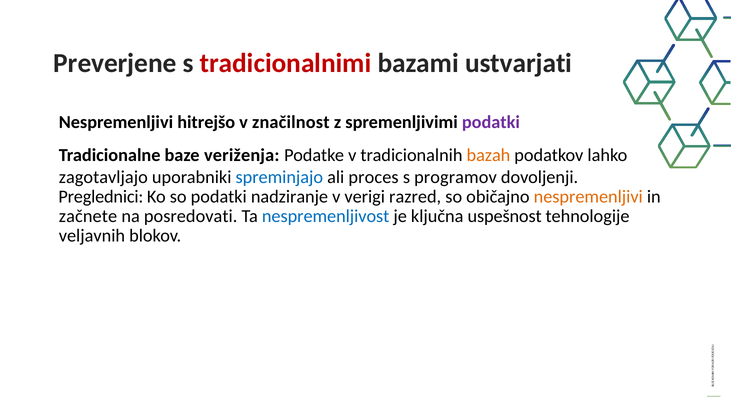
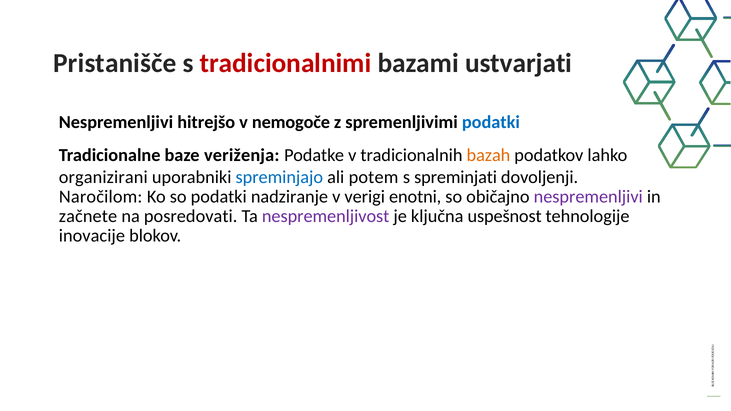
Preverjene: Preverjene -> Pristanišče
značilnost: značilnost -> nemogoče
podatki at (491, 122) colour: purple -> blue
zagotavljajo: zagotavljajo -> organizirani
proces: proces -> potem
programov: programov -> spreminjati
Preglednici: Preglednici -> Naročilom
razred: razred -> enotni
nespremenljivi at (588, 197) colour: orange -> purple
nespremenljivost colour: blue -> purple
veljavnih: veljavnih -> inovacije
